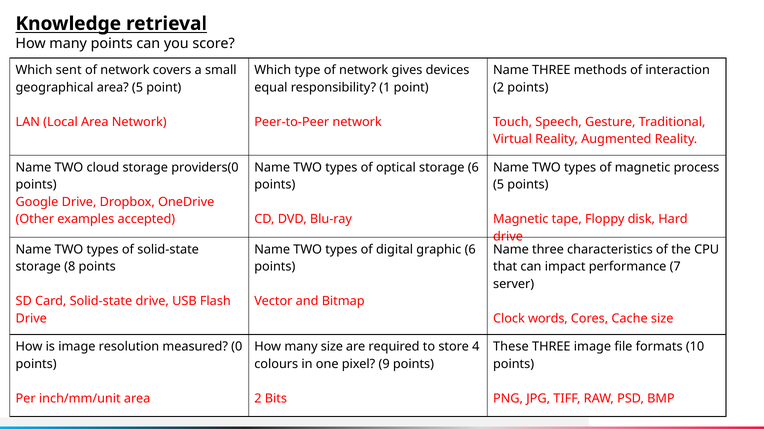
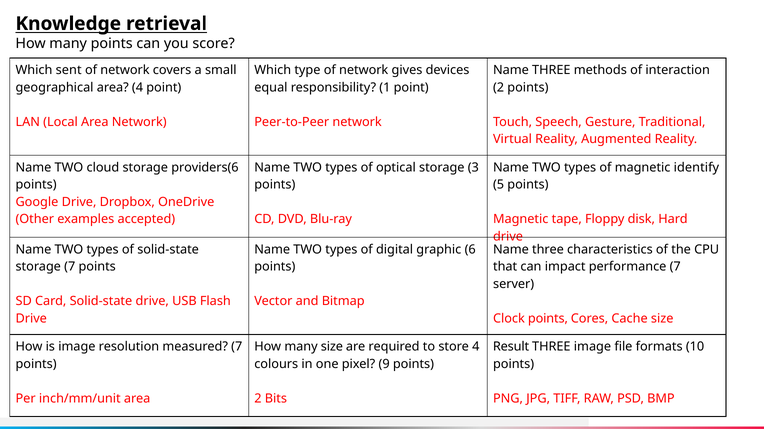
area 5: 5 -> 4
providers(0: providers(0 -> providers(6
storage 6: 6 -> 3
process: process -> identify
storage 8: 8 -> 7
Clock words: words -> points
measured 0: 0 -> 7
These: These -> Result
